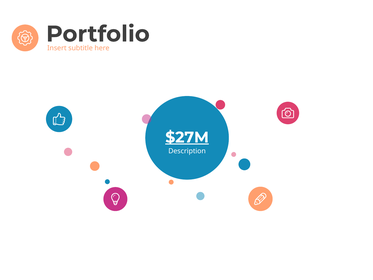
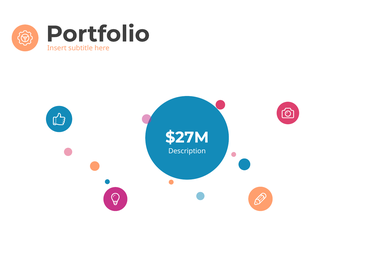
$27M underline: present -> none
